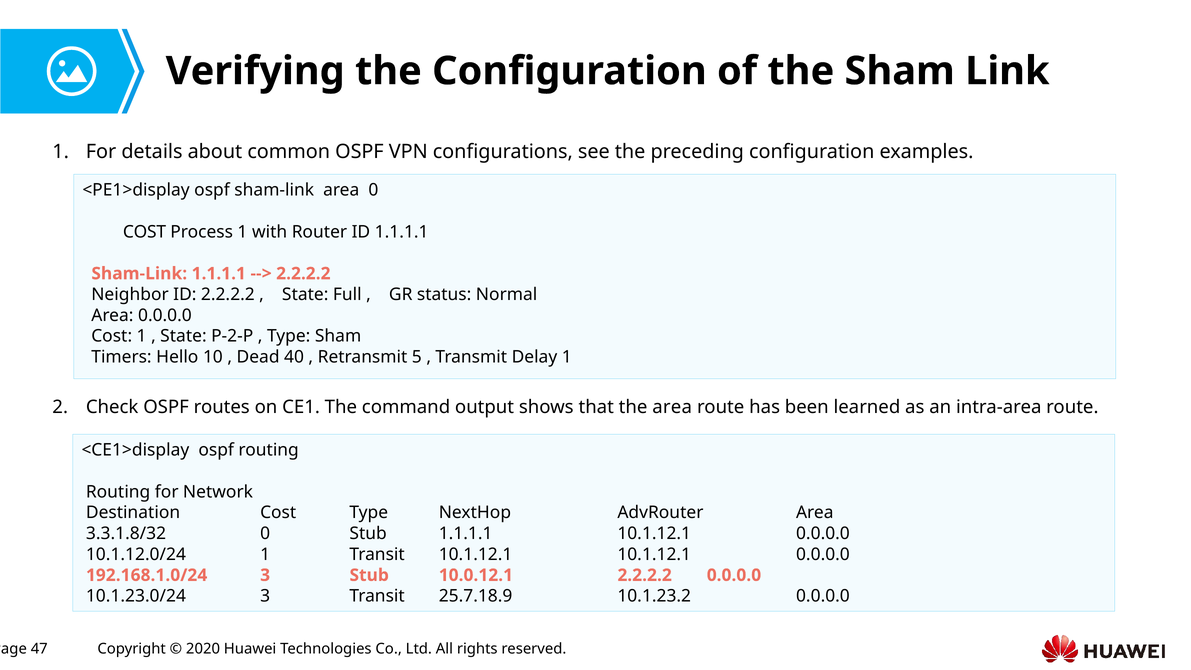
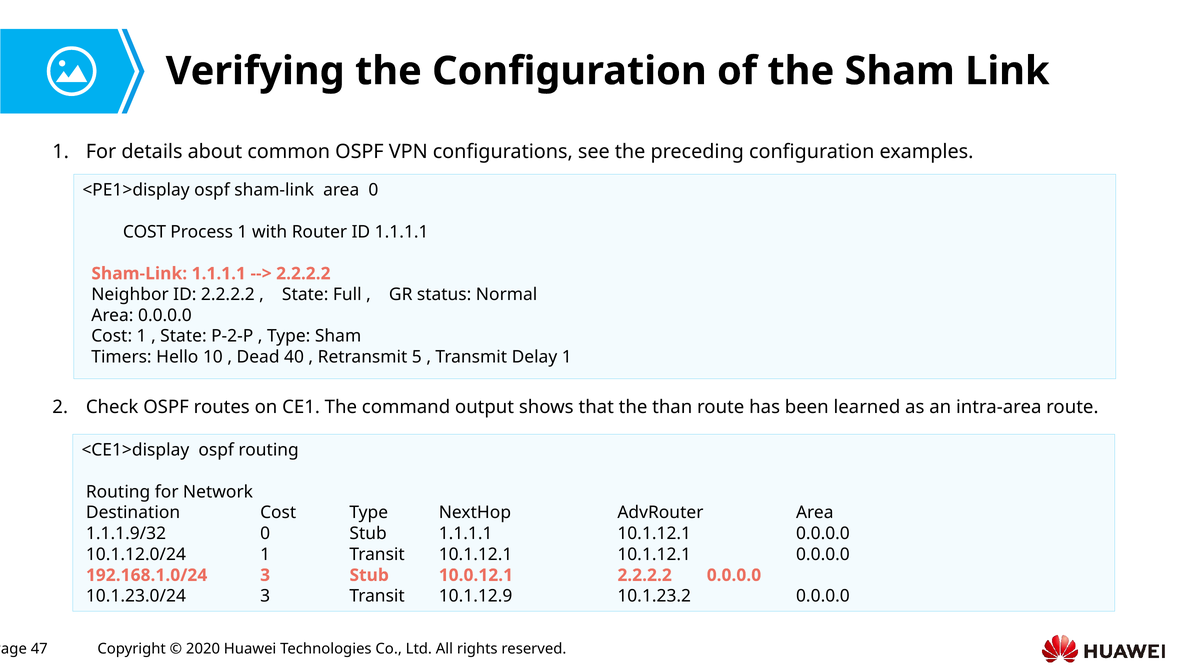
the area: area -> than
3.3.1.8/32: 3.3.1.8/32 -> 1.1.1.9/32
25.7.18.9: 25.7.18.9 -> 10.1.12.9
